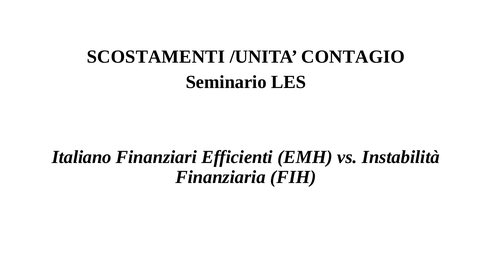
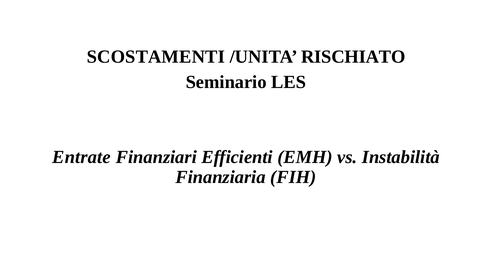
CONTAGIO: CONTAGIO -> RISCHIATO
Italiano: Italiano -> Entrate
